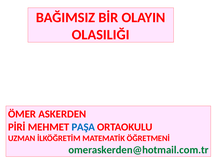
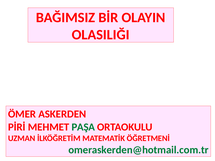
PAŞA colour: blue -> green
